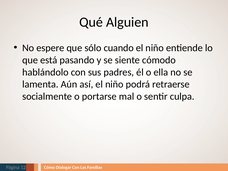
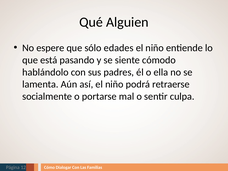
cuando: cuando -> edades
